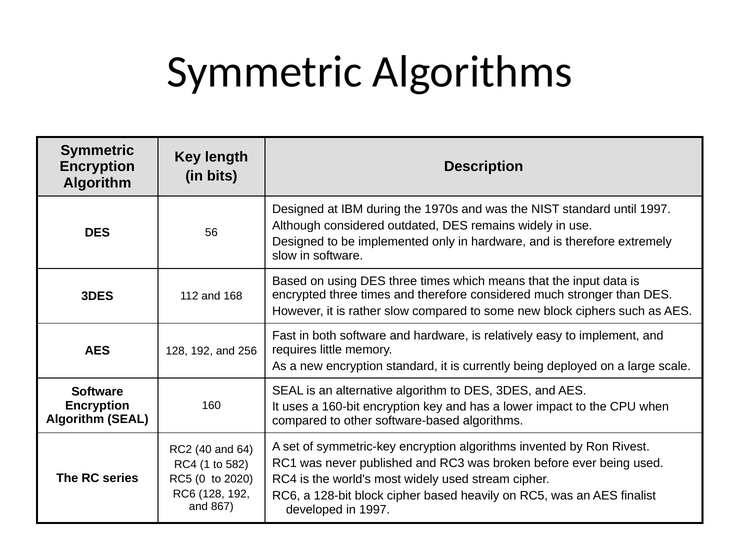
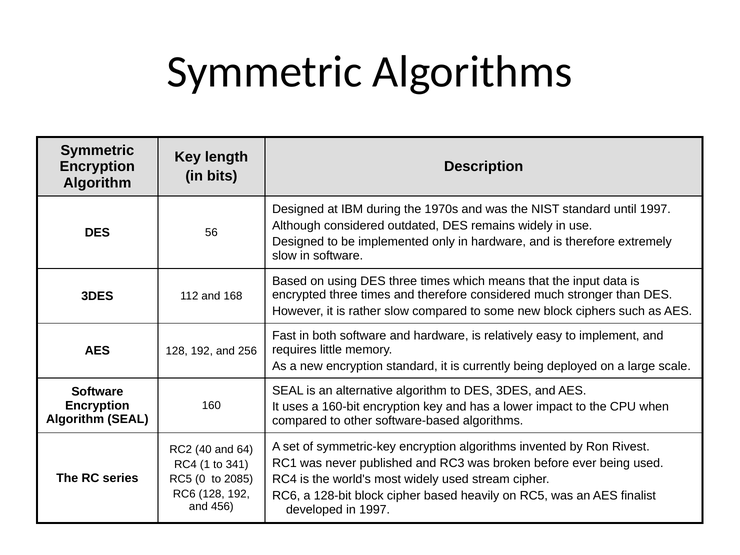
582: 582 -> 341
2020: 2020 -> 2085
867: 867 -> 456
